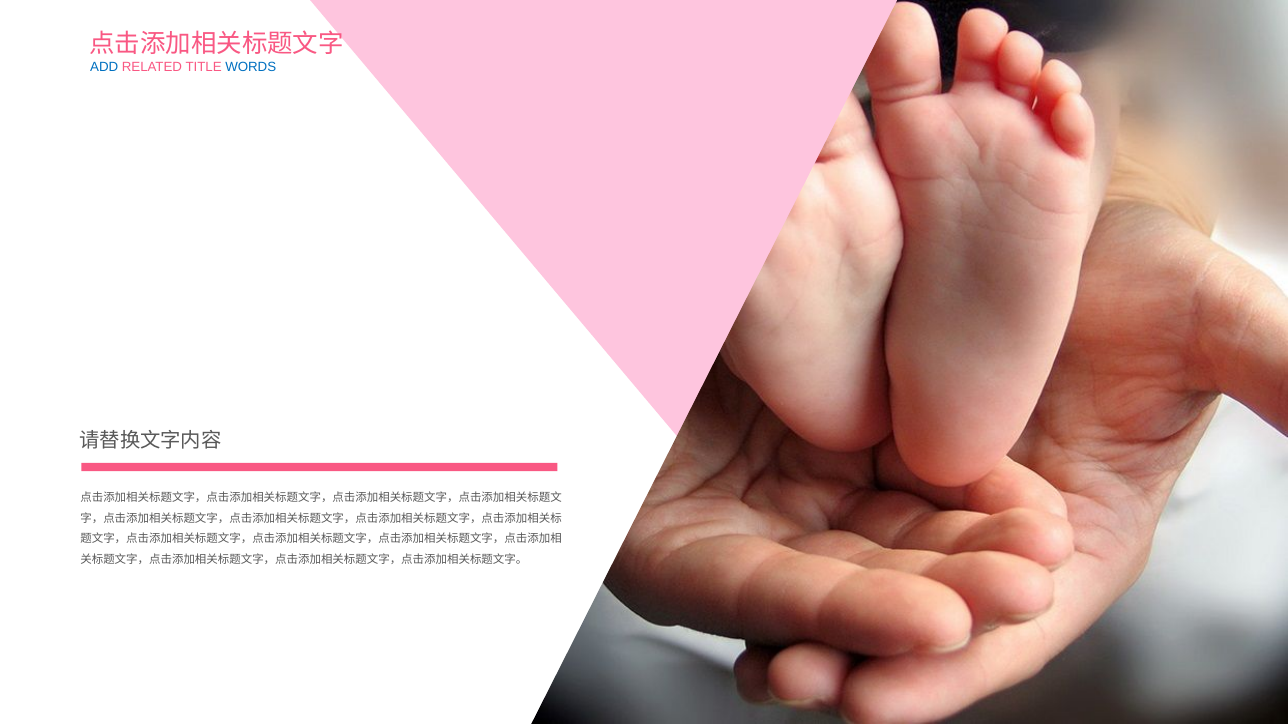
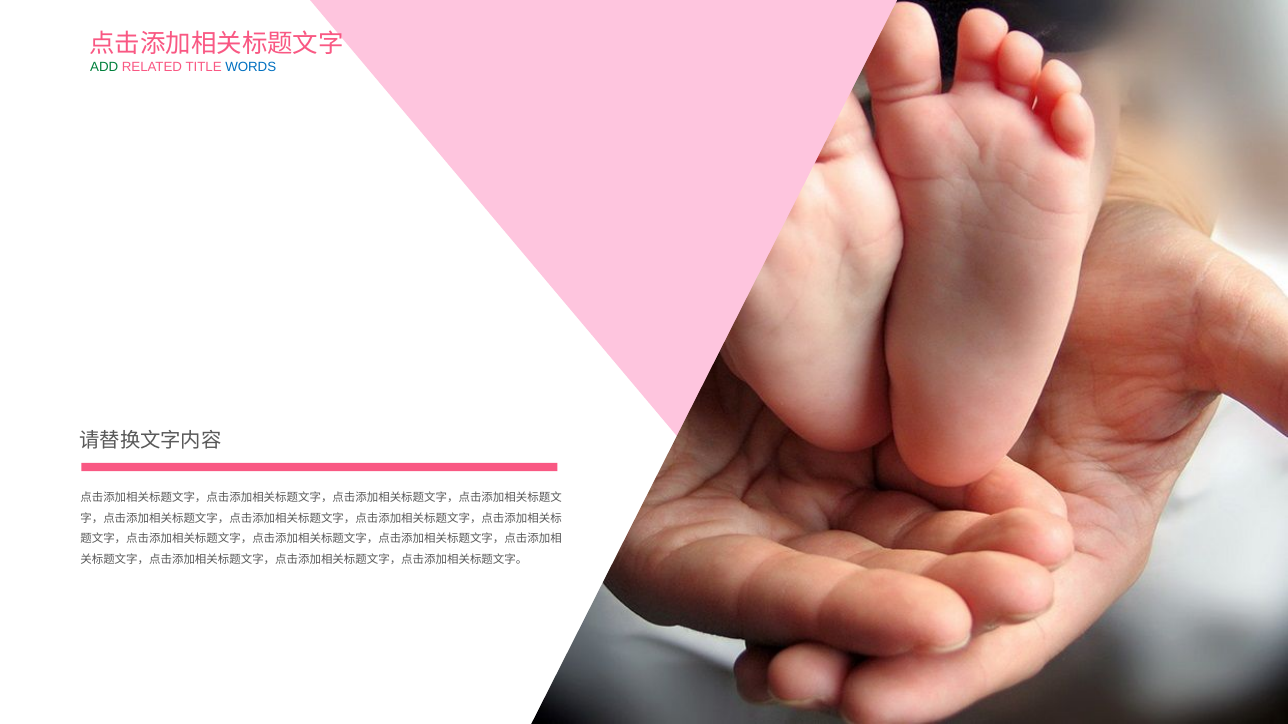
ADD colour: blue -> green
